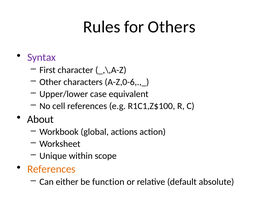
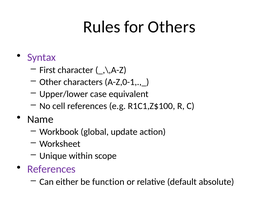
A-Z,0-6,.,_: A-Z,0-6,.,_ -> A-Z,0-1,.,_
About: About -> Name
actions: actions -> update
References at (51, 169) colour: orange -> purple
